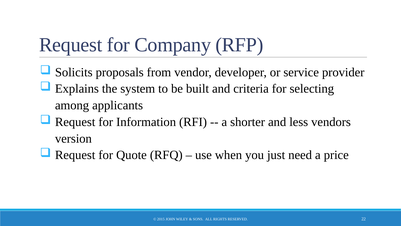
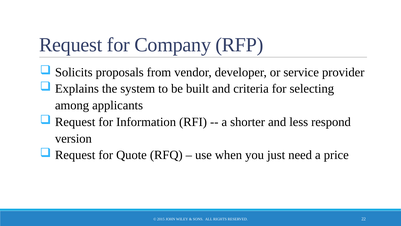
vendors: vendors -> respond
